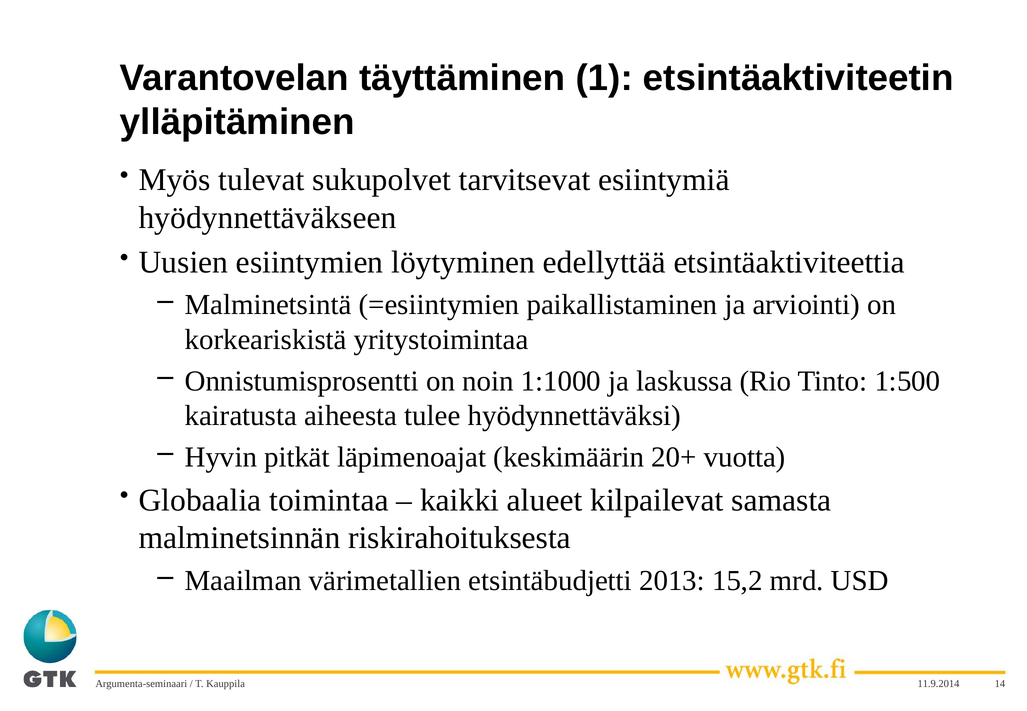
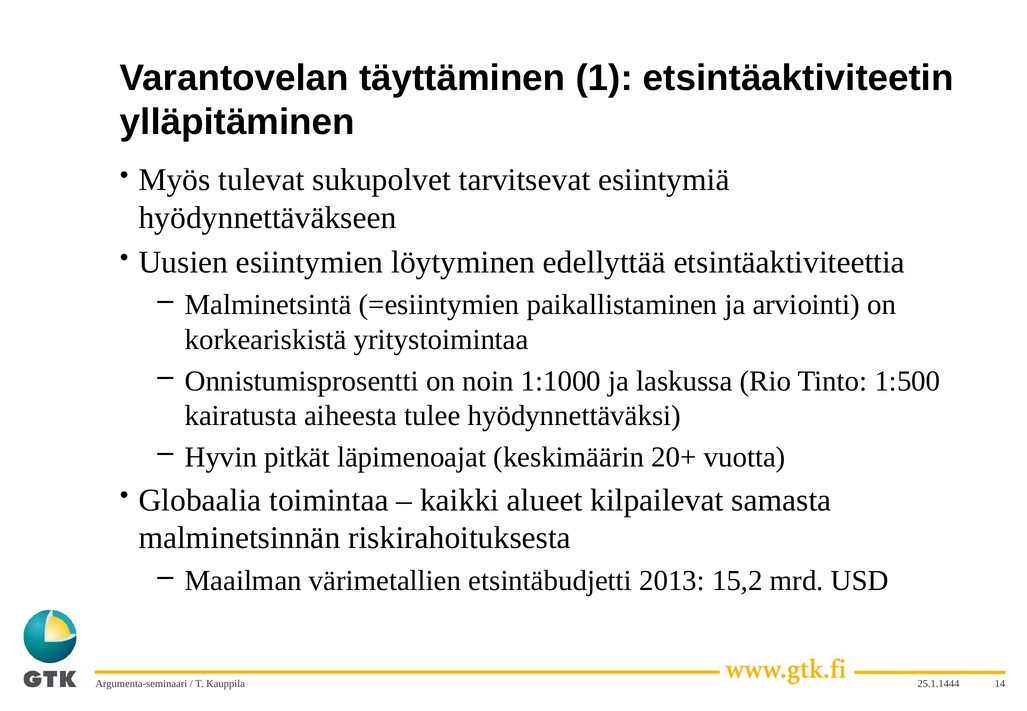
11.9.2014: 11.9.2014 -> 25.1.1444
